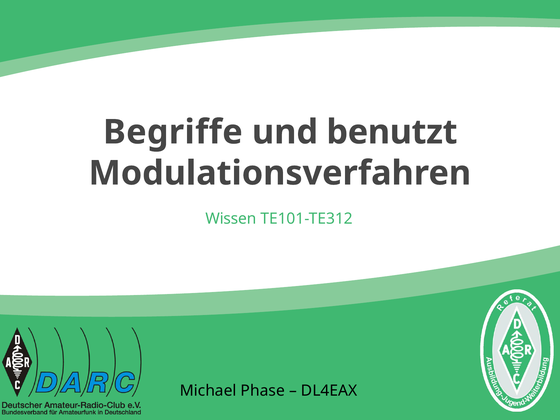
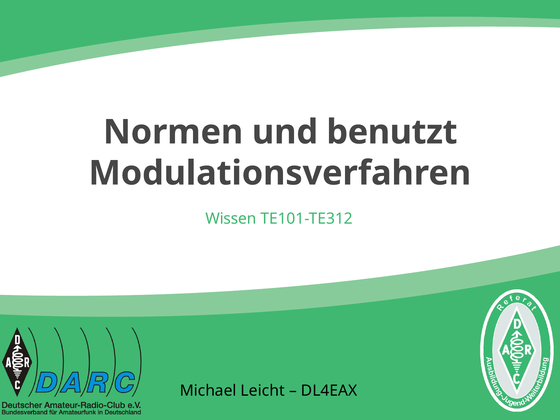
Begriffe: Begriffe -> Normen
Phase: Phase -> Leicht
